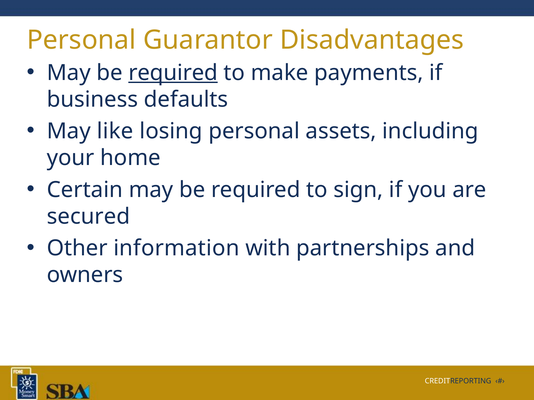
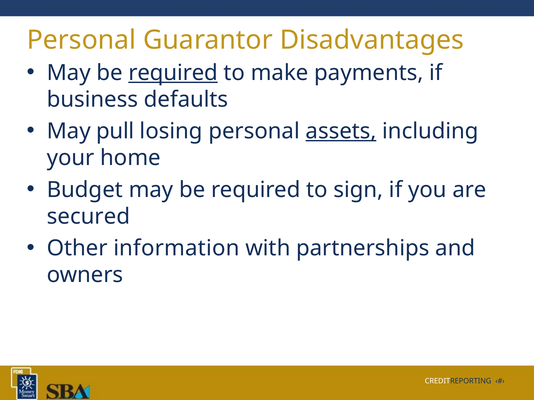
like: like -> pull
assets underline: none -> present
Certain: Certain -> Budget
